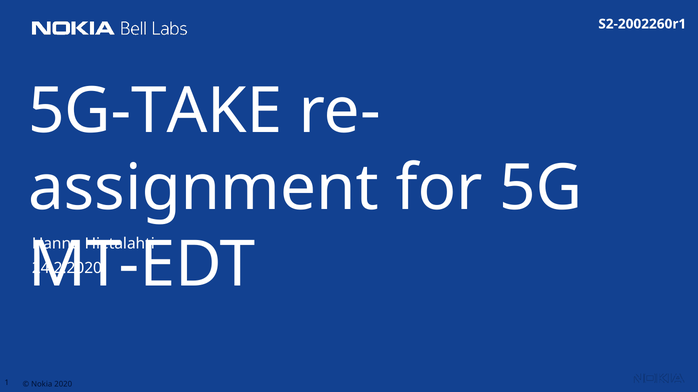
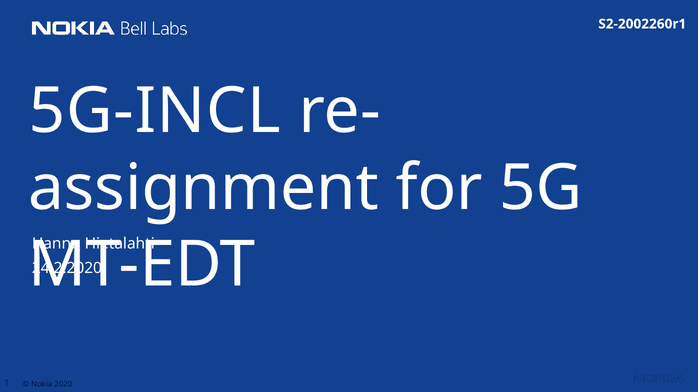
5G-TAKE: 5G-TAKE -> 5G-INCL
